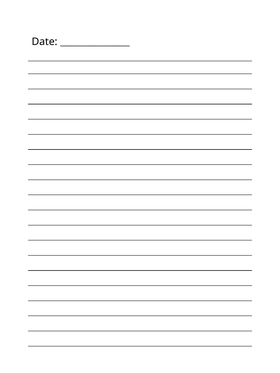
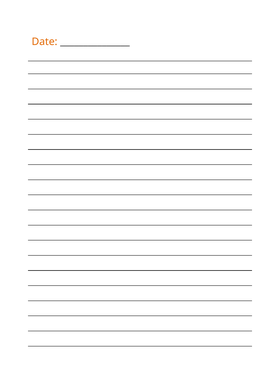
Date colour: black -> orange
